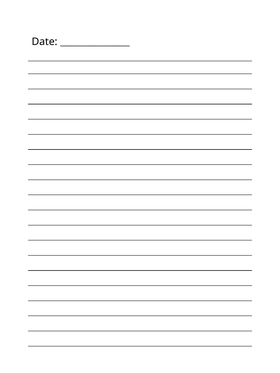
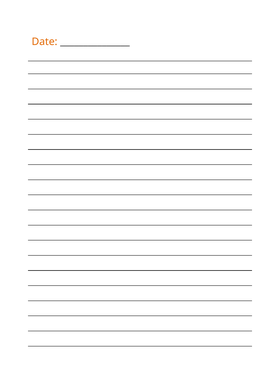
Date colour: black -> orange
